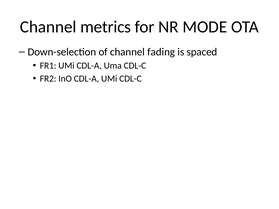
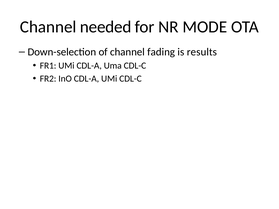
metrics: metrics -> needed
spaced: spaced -> results
